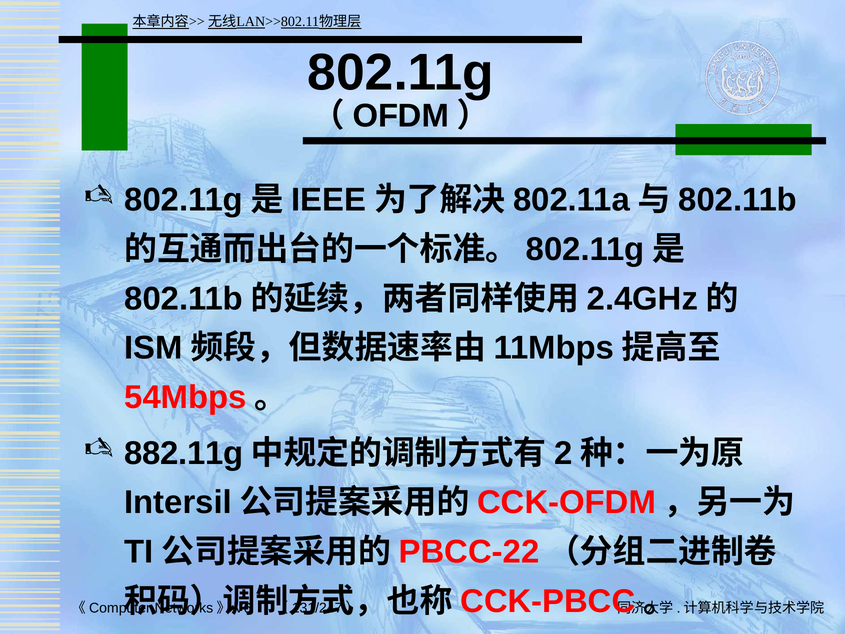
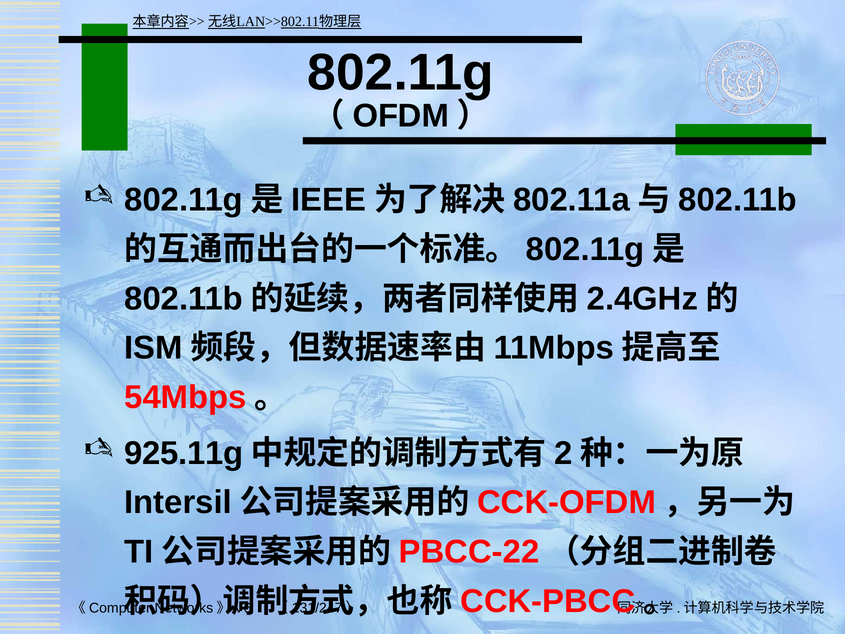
882.11g: 882.11g -> 925.11g
